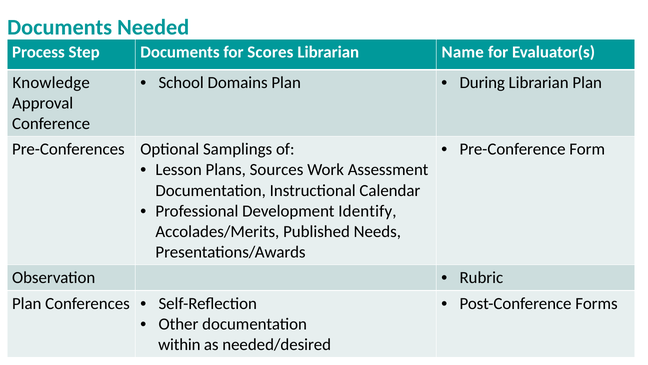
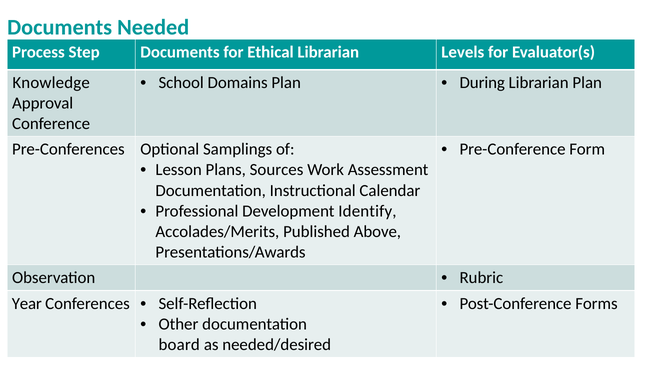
Scores: Scores -> Ethical
Name: Name -> Levels
Needs: Needs -> Above
Plan at (27, 303): Plan -> Year
within: within -> board
